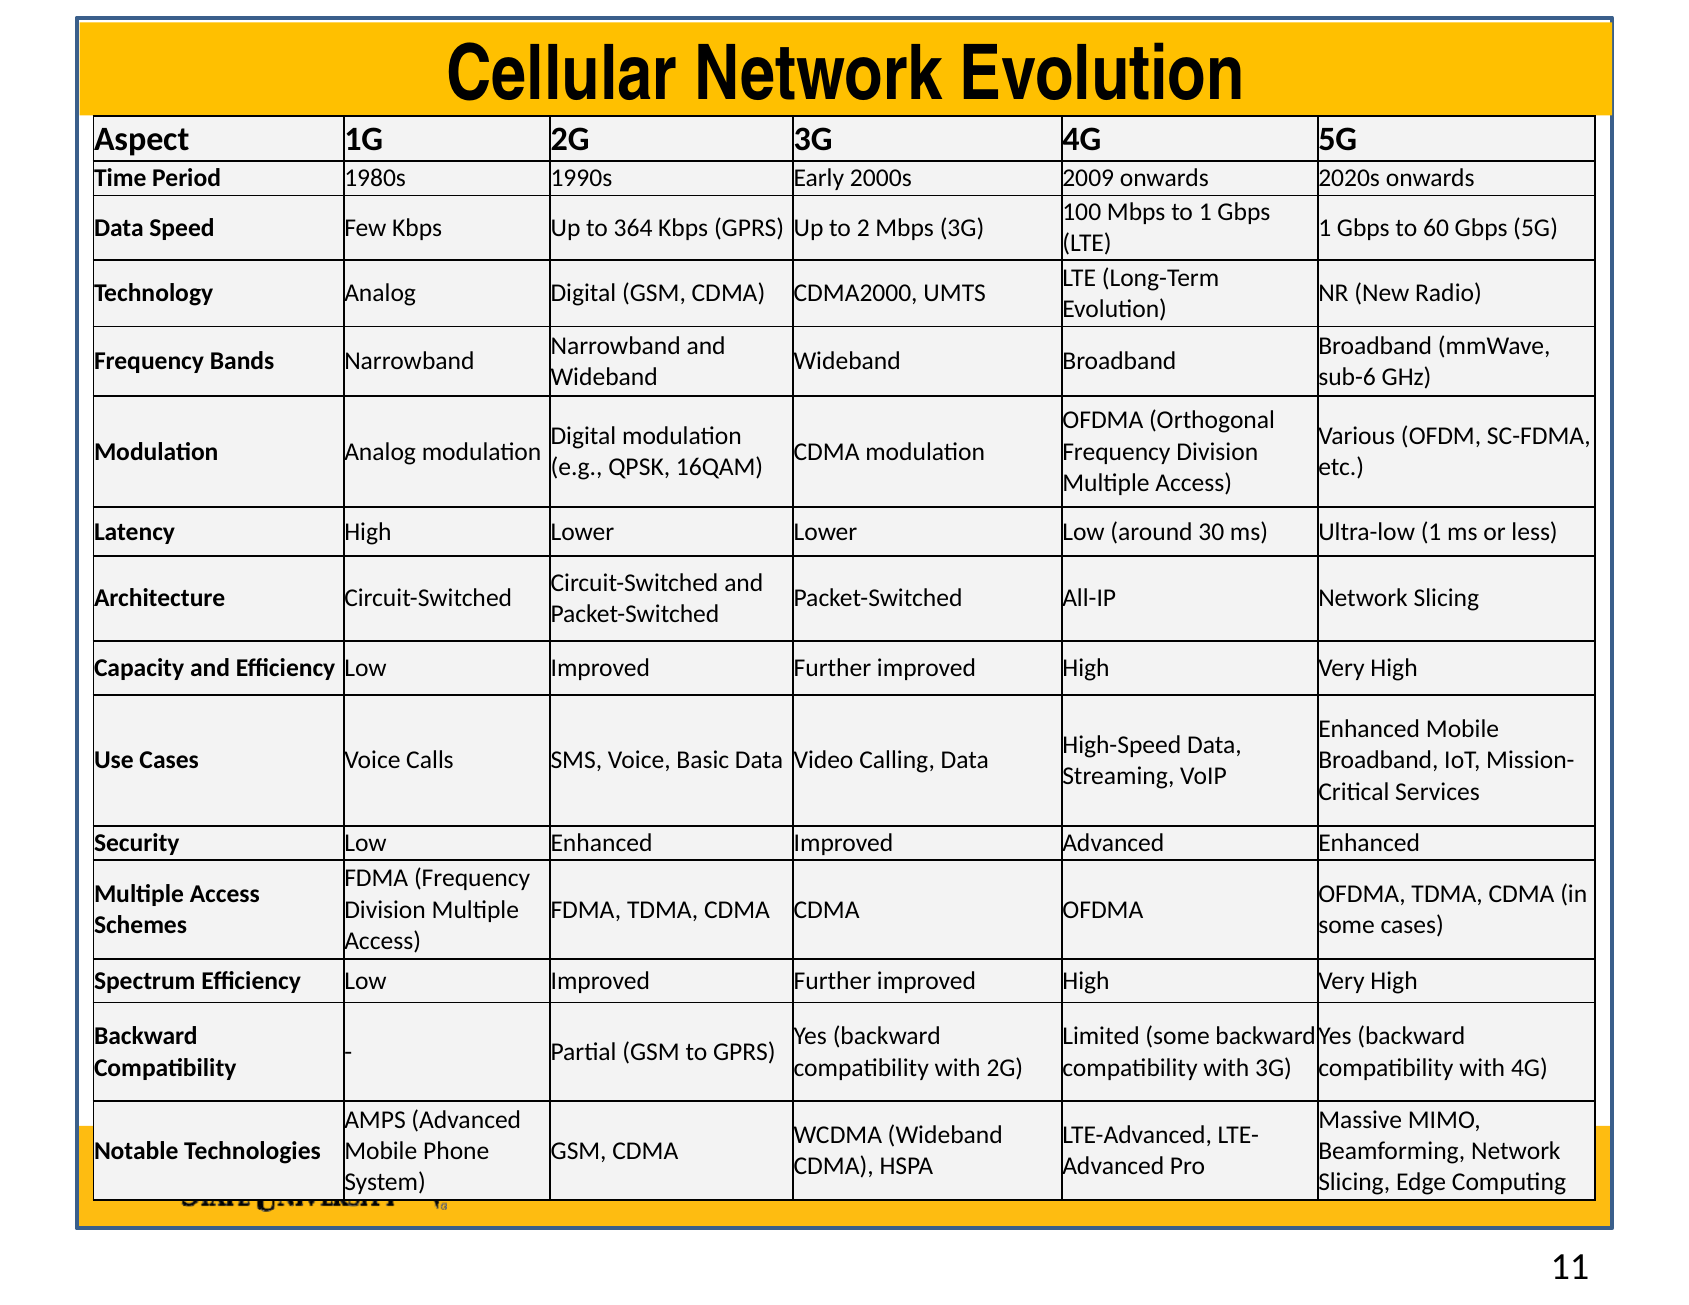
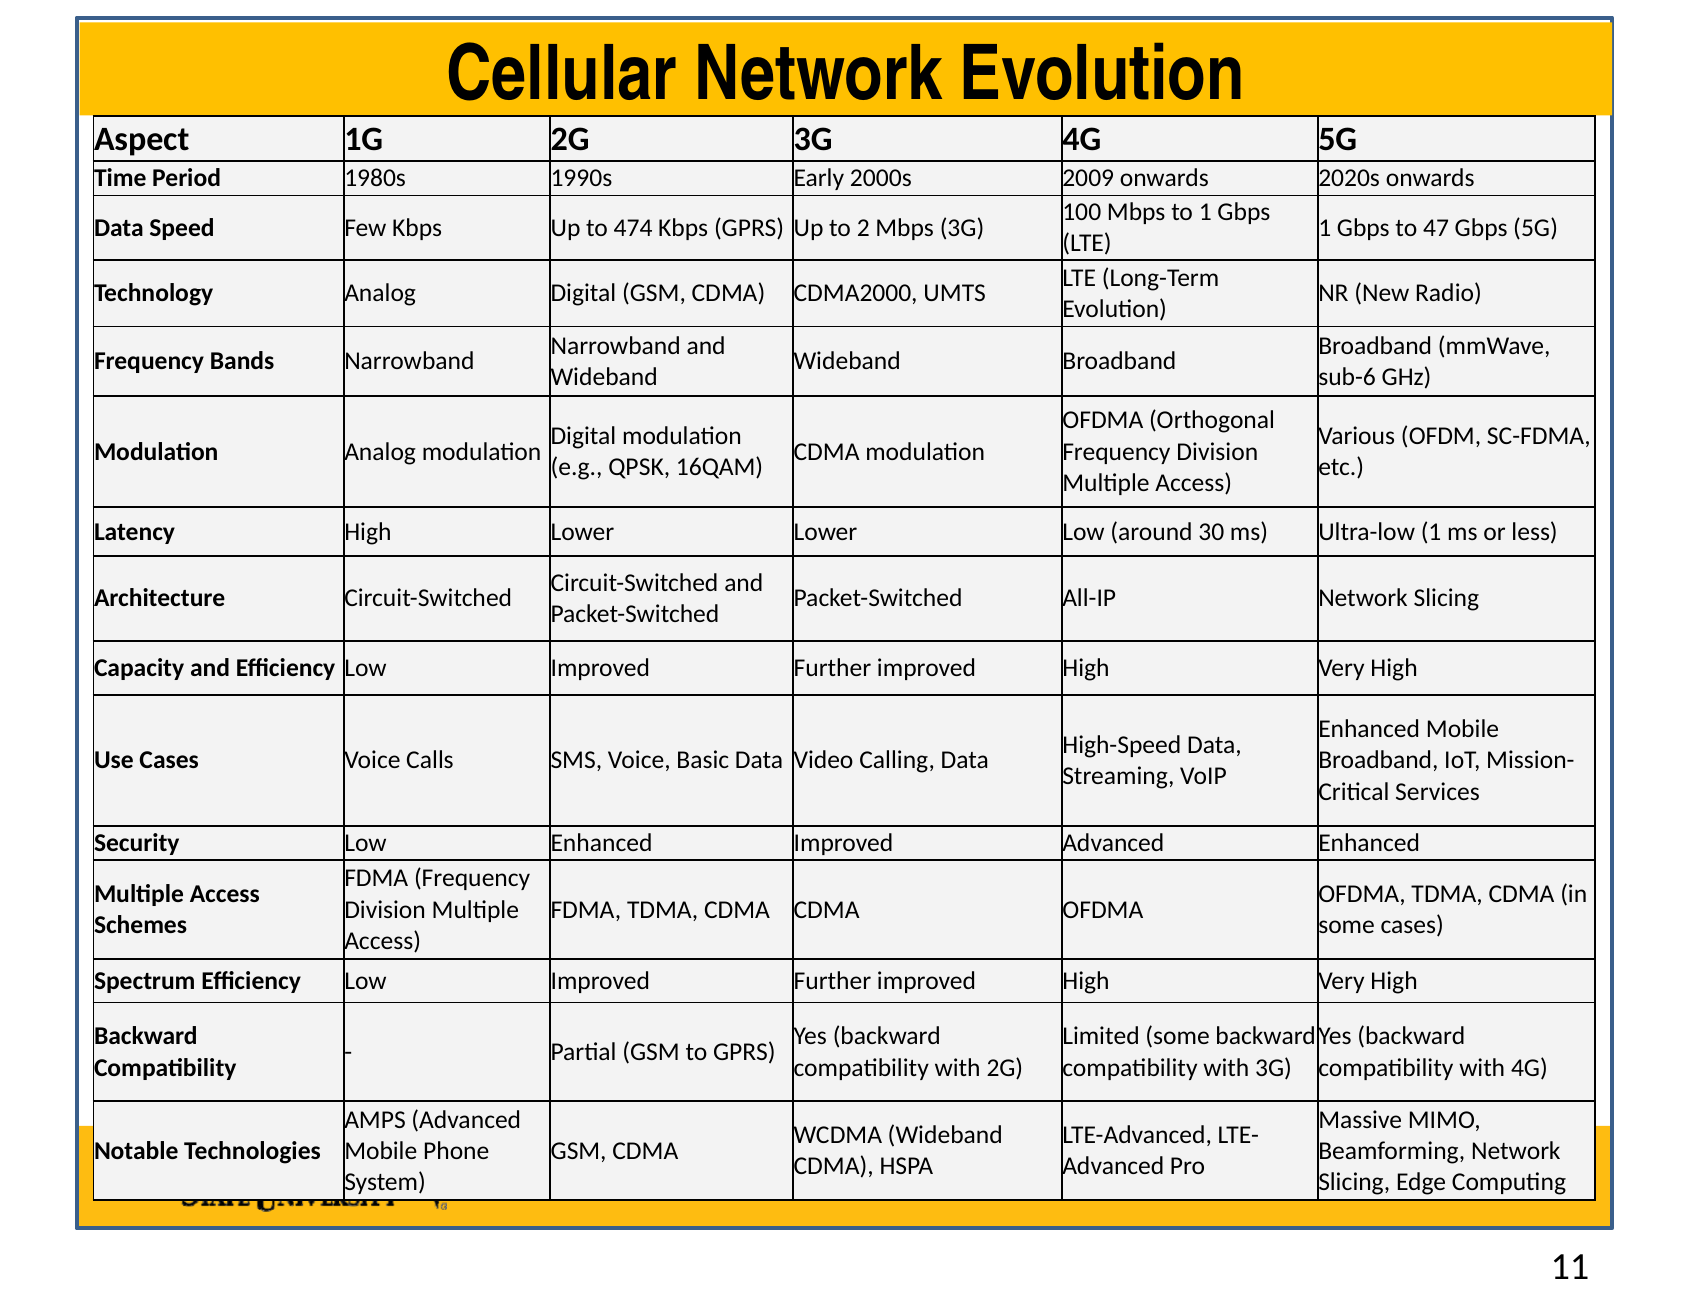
364: 364 -> 474
60: 60 -> 47
